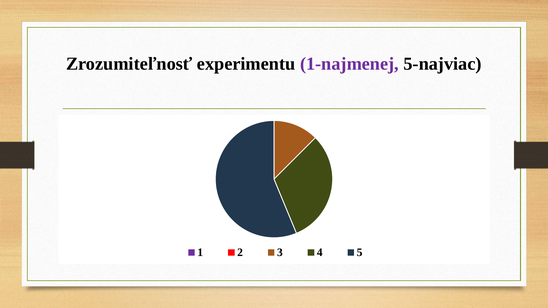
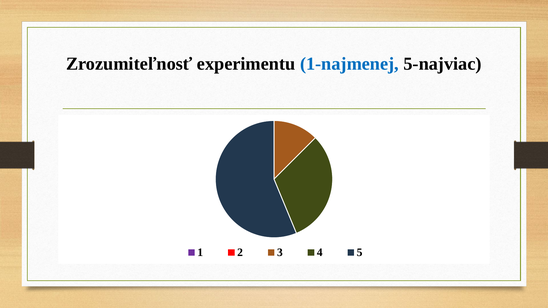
1-najmenej colour: purple -> blue
